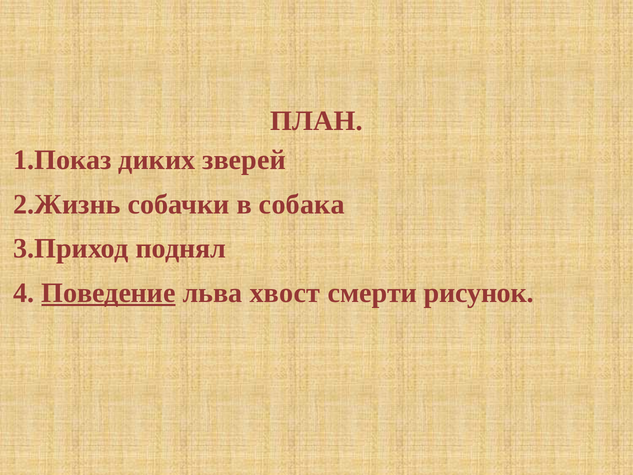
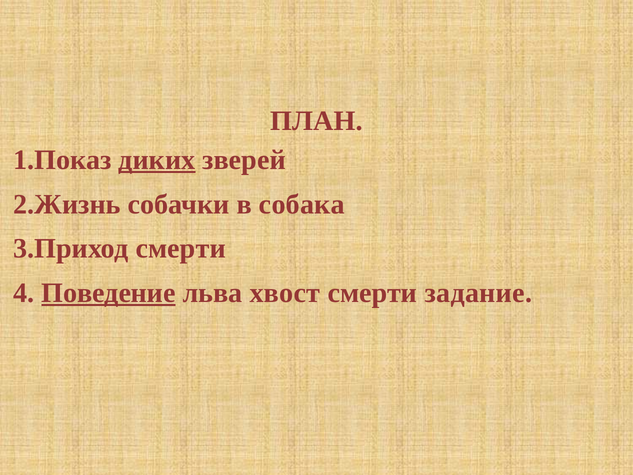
диких underline: none -> present
3.Приход поднял: поднял -> смерти
рисунок: рисунок -> задание
